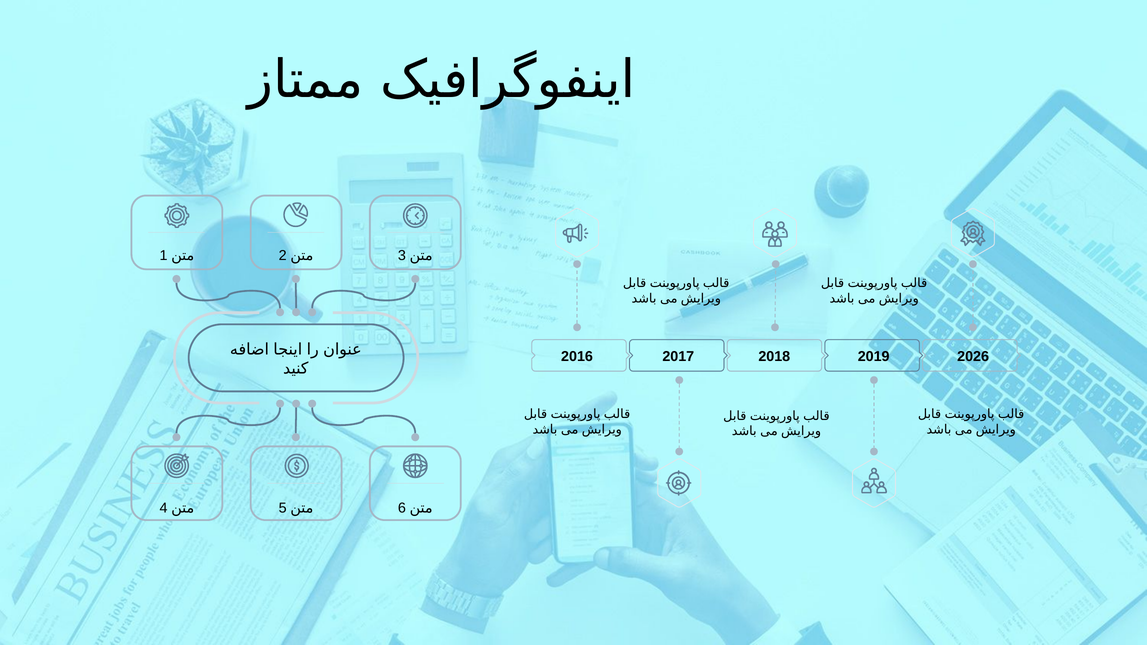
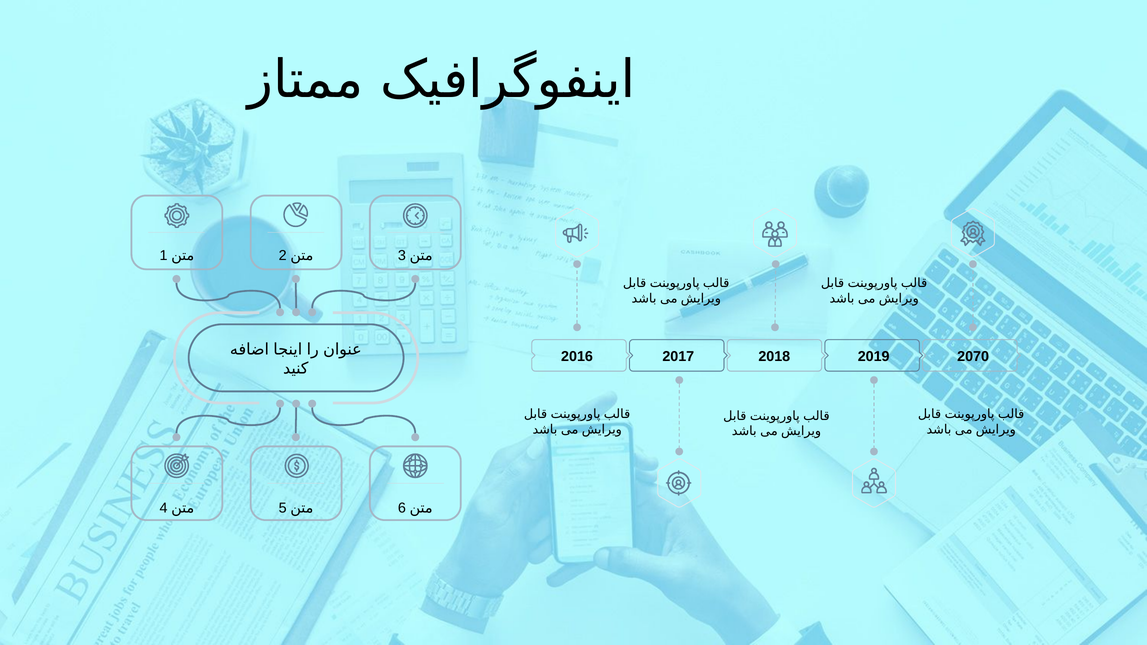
2026: 2026 -> 2070
